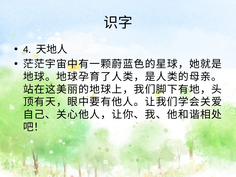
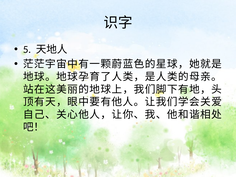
4: 4 -> 5
